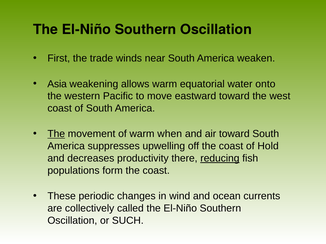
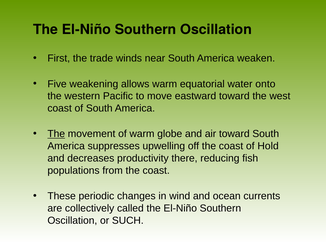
Asia: Asia -> Five
when: when -> globe
reducing underline: present -> none
form: form -> from
